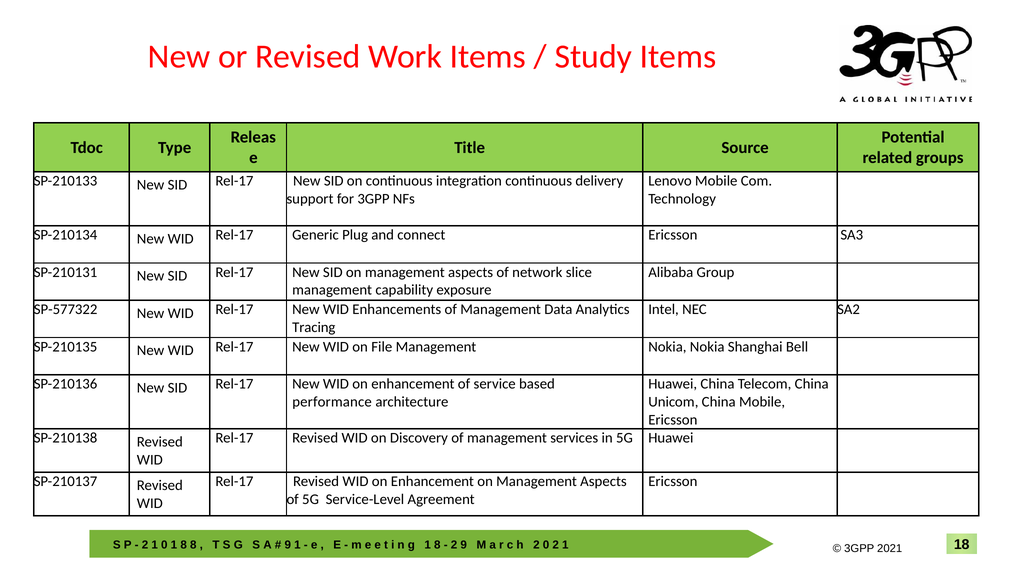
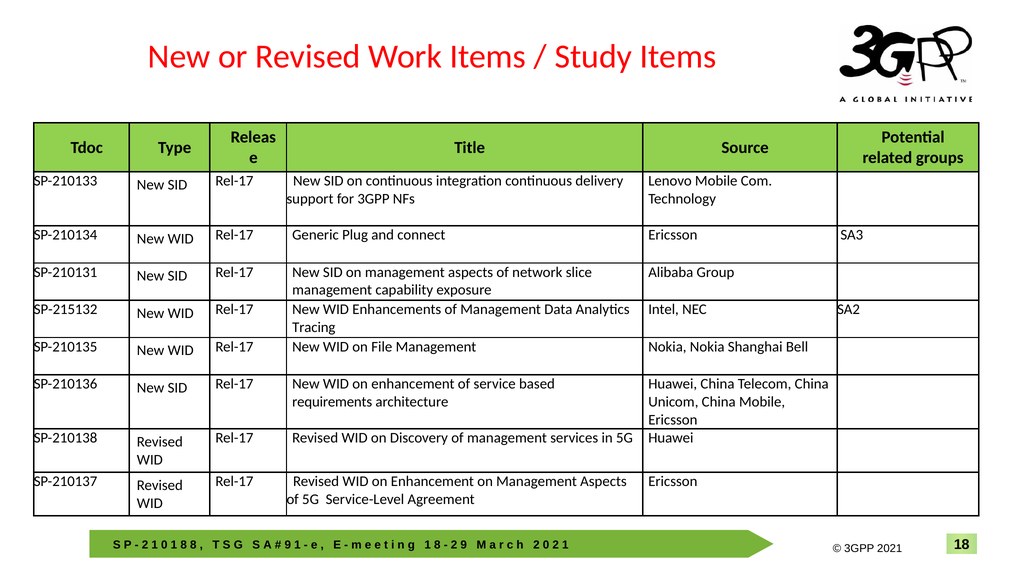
SP-577322: SP-577322 -> SP-215132
performance: performance -> requirements
